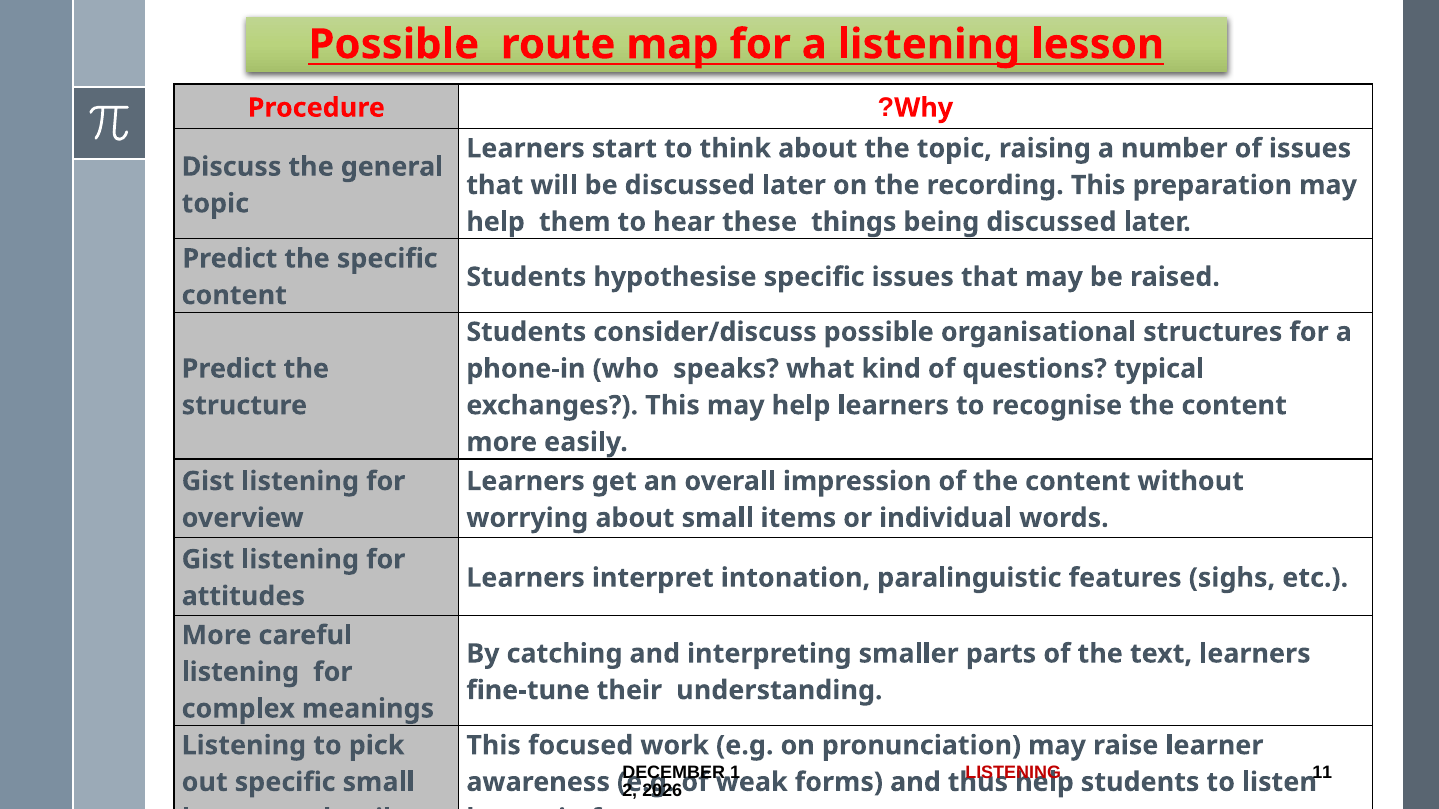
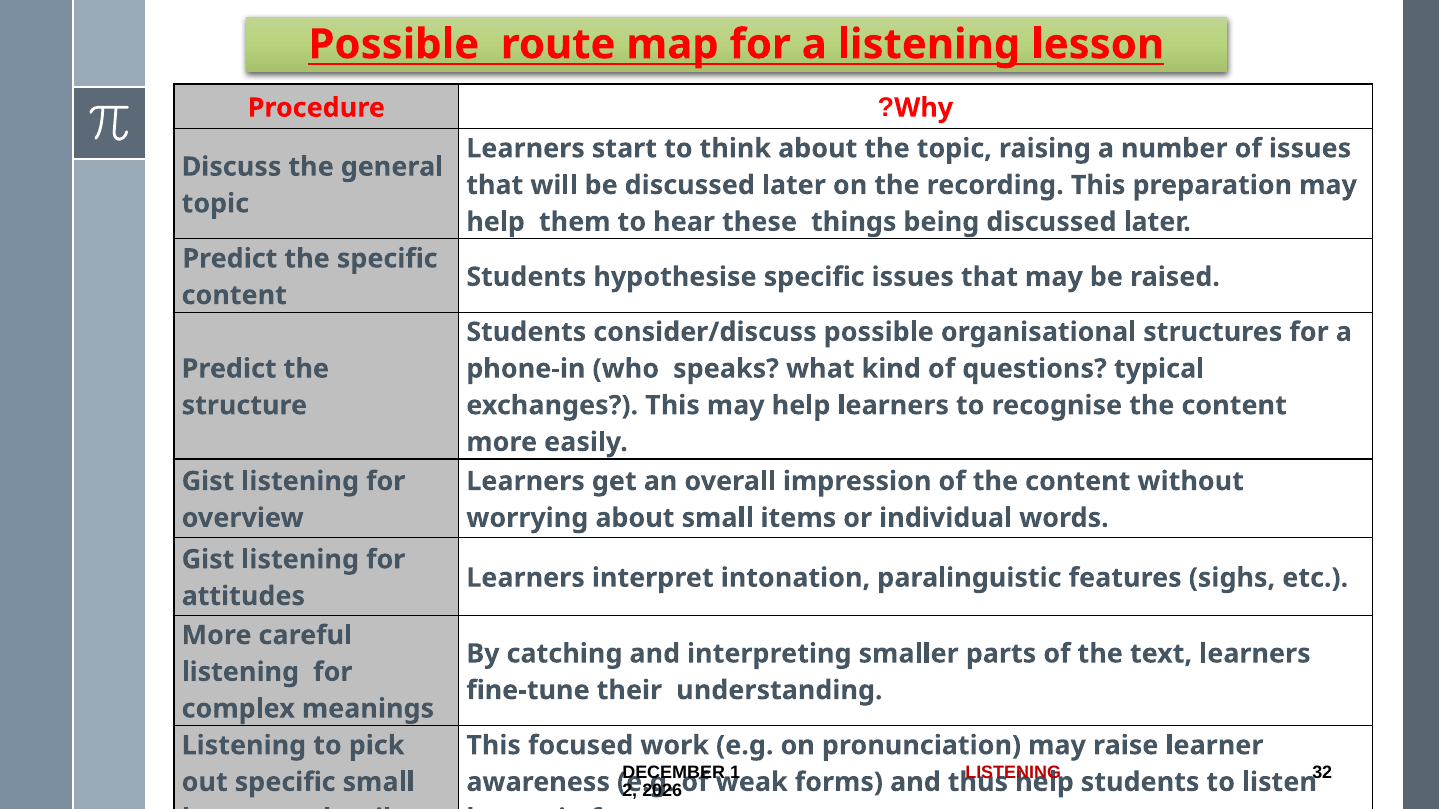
11: 11 -> 32
